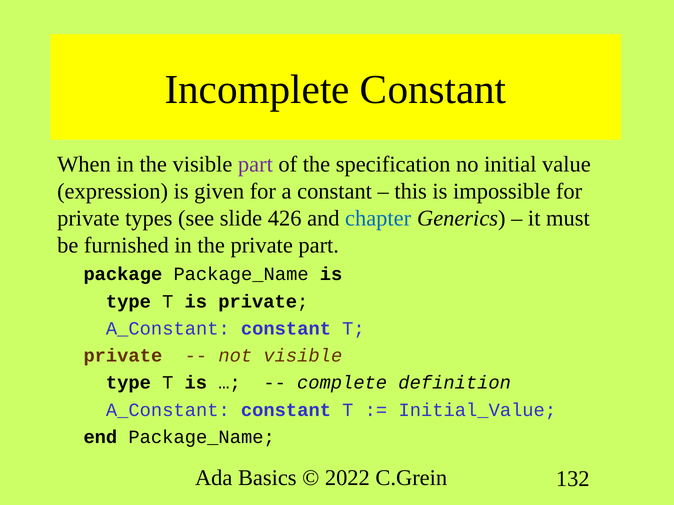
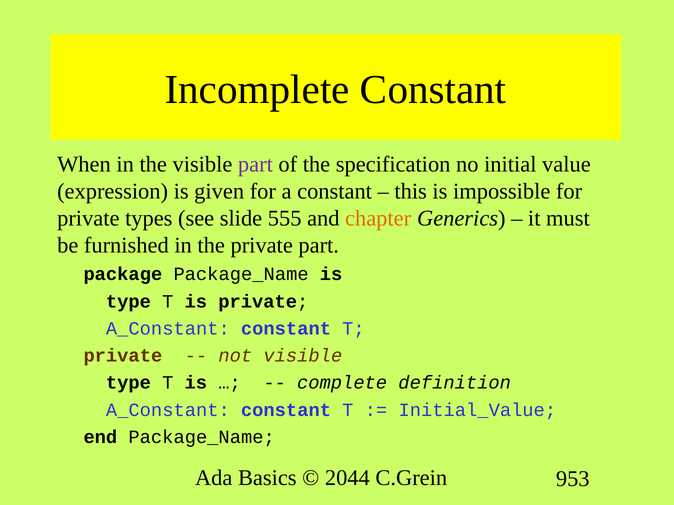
426: 426 -> 555
chapter colour: blue -> orange
2022: 2022 -> 2044
132: 132 -> 953
